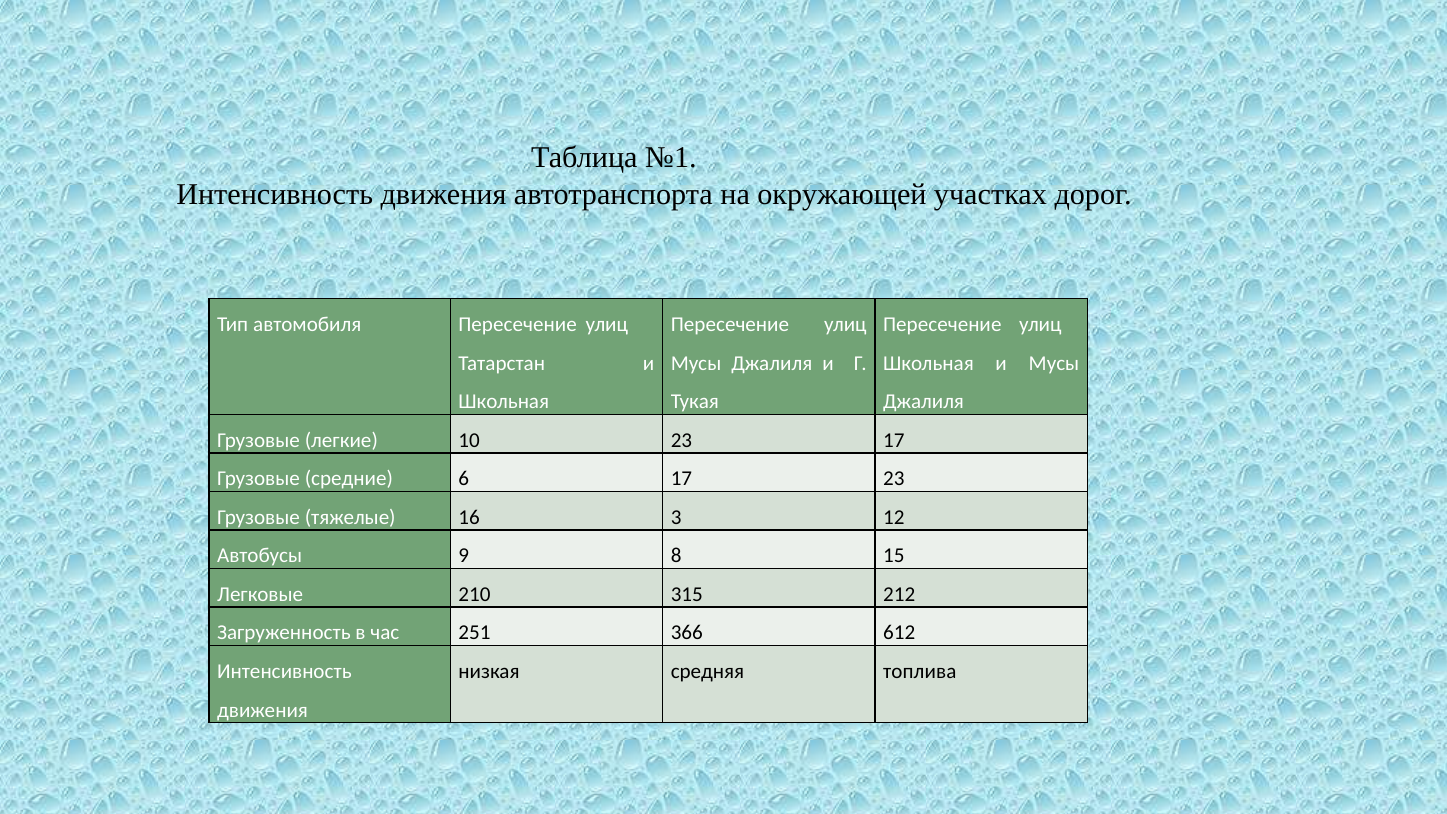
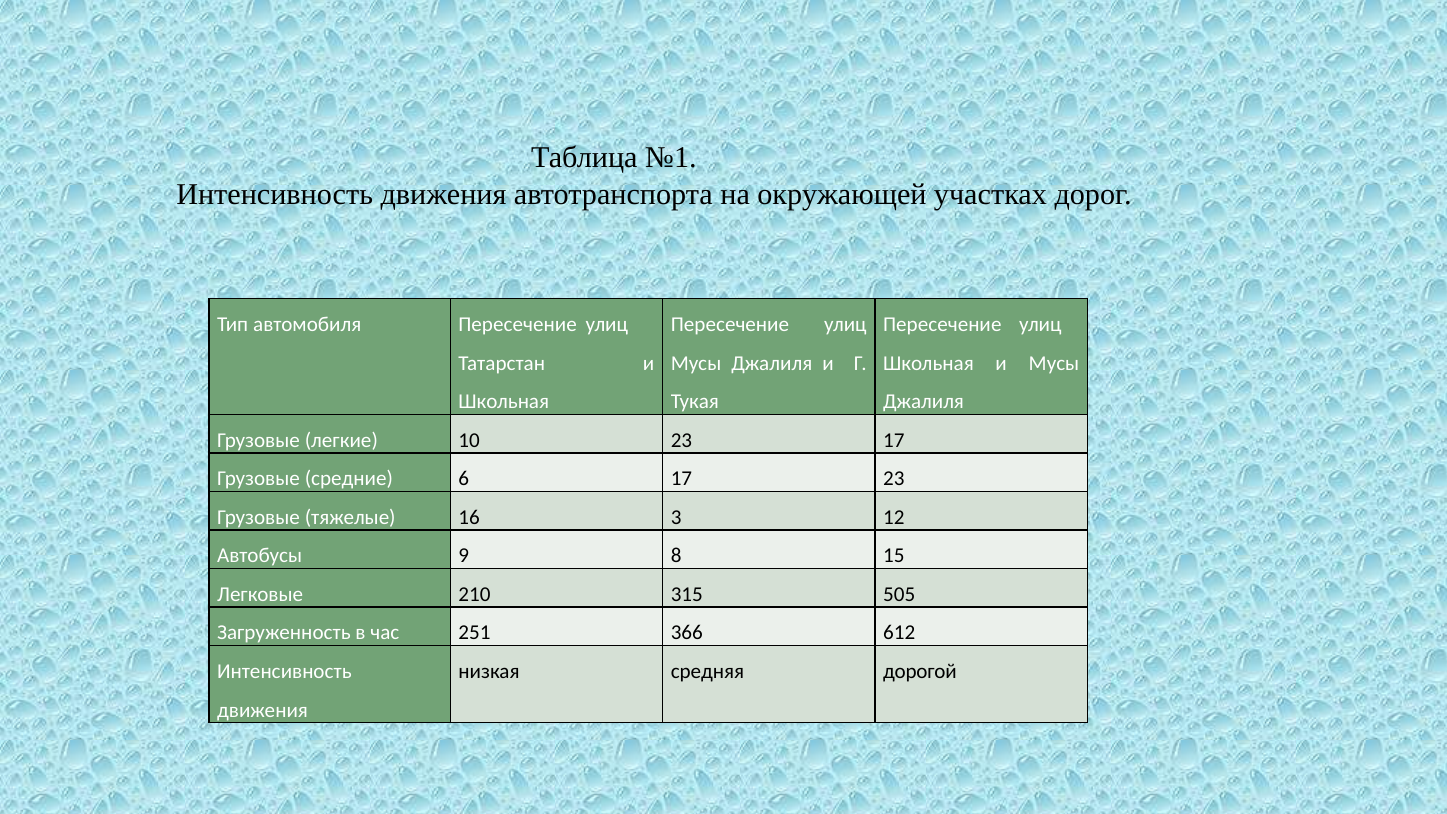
212: 212 -> 505
топлива: топлива -> дорогой
